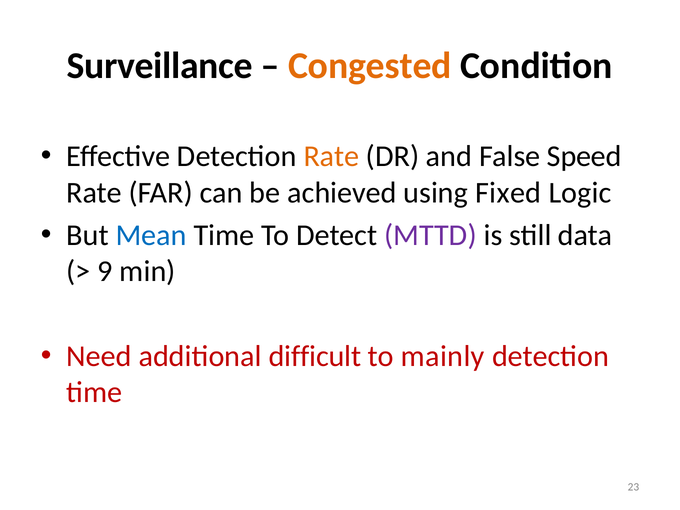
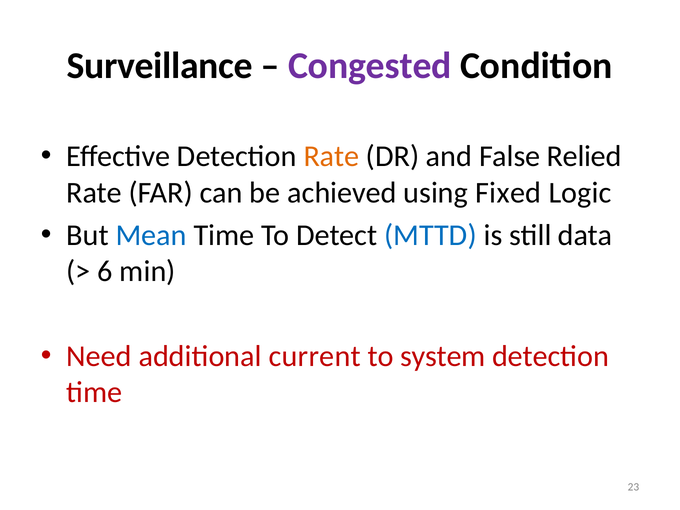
Congested colour: orange -> purple
Speed: Speed -> Relied
MTTD colour: purple -> blue
9: 9 -> 6
difficult: difficult -> current
mainly: mainly -> system
